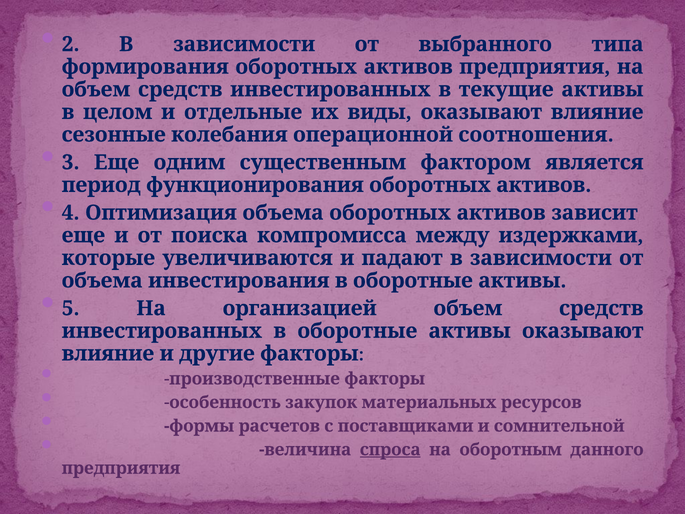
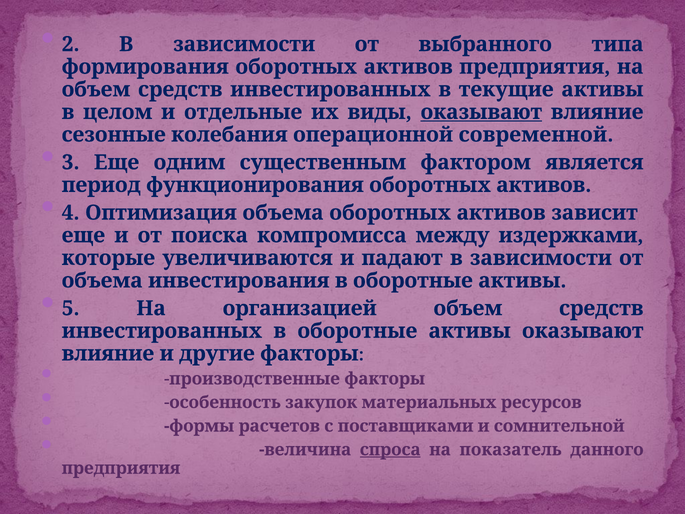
оказывают at (481, 112) underline: none -> present
соотношения: соотношения -> современной
оборотным: оборотным -> показатель
